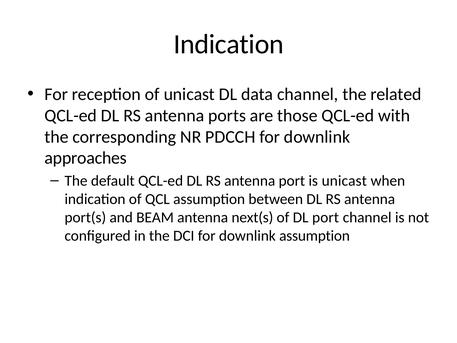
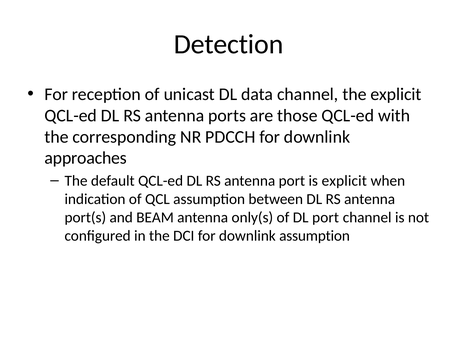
Indication at (229, 44): Indication -> Detection
the related: related -> explicit
is unicast: unicast -> explicit
next(s: next(s -> only(s
